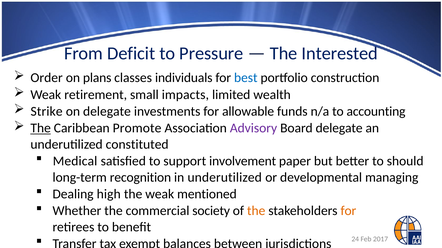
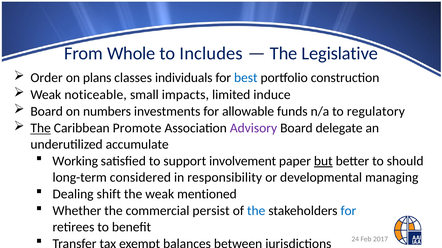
Deficit: Deficit -> Whole
Pressure: Pressure -> Includes
Interested: Interested -> Legislative
retirement: retirement -> noticeable
wealth: wealth -> induce
Strike at (47, 112): Strike -> Board
on delegate: delegate -> numbers
accounting: accounting -> regulatory
constituted: constituted -> accumulate
Medical: Medical -> Working
but underline: none -> present
recognition: recognition -> considered
in underutilized: underutilized -> responsibility
high: high -> shift
society: society -> persist
the at (256, 211) colour: orange -> blue
for at (348, 211) colour: orange -> blue
